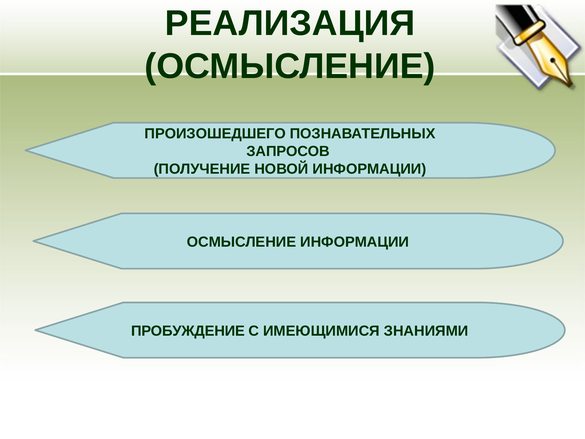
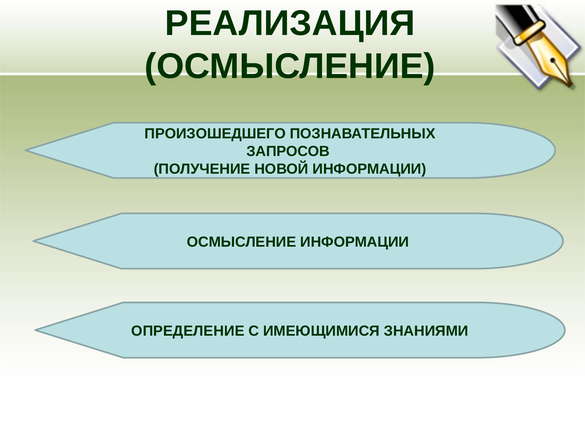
ПРОБУЖДЕНИЕ: ПРОБУЖДЕНИЕ -> ОПРЕДЕЛЕНИЕ
